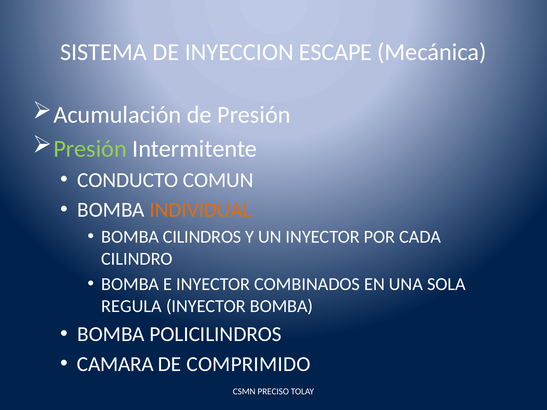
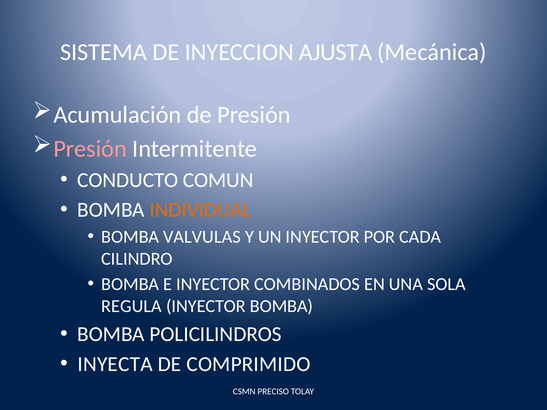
ESCAPE: ESCAPE -> AJUSTA
Presión at (90, 149) colour: light green -> pink
CILINDROS: CILINDROS -> VALVULAS
CAMARA: CAMARA -> INYECTA
